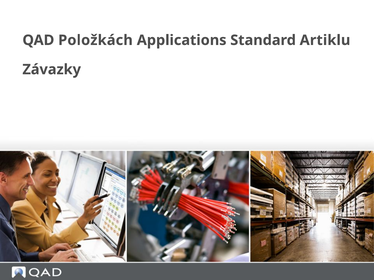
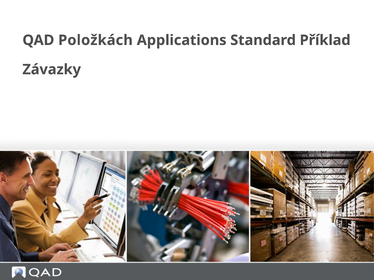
Artiklu: Artiklu -> Příklad
